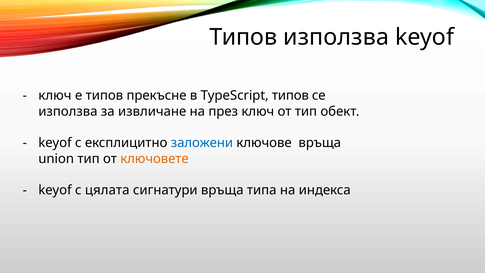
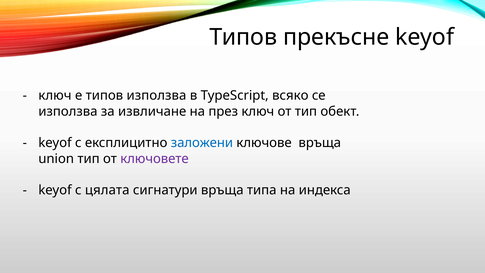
Типов използва: използва -> прекъсне
типов прекъсне: прекъсне -> използва
TypeScript типов: типов -> всяко
ключовете colour: orange -> purple
